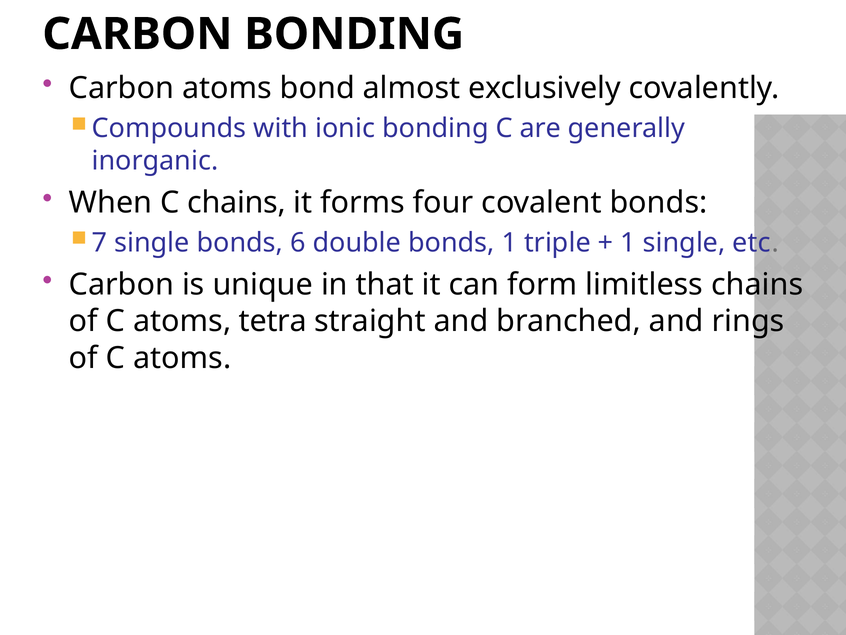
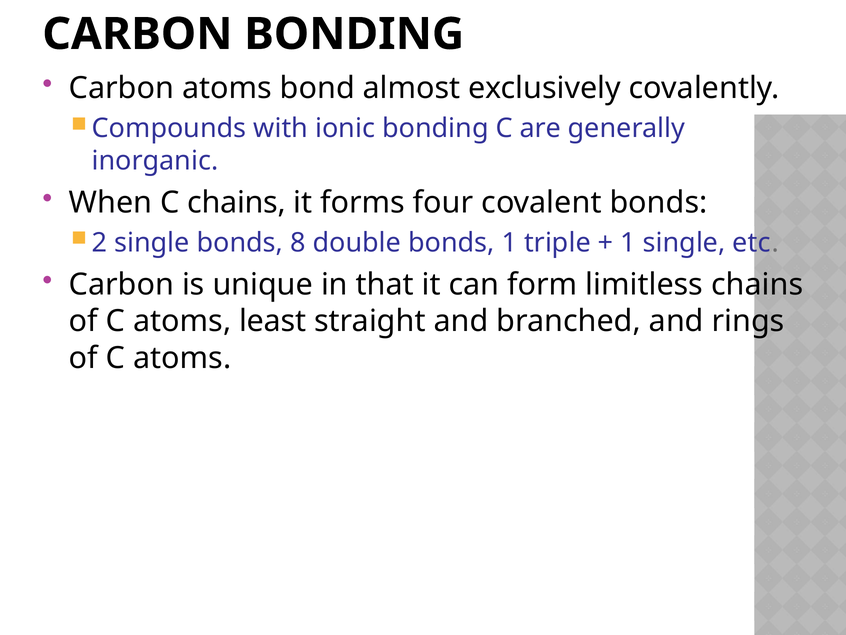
7: 7 -> 2
6: 6 -> 8
tetra: tetra -> least
